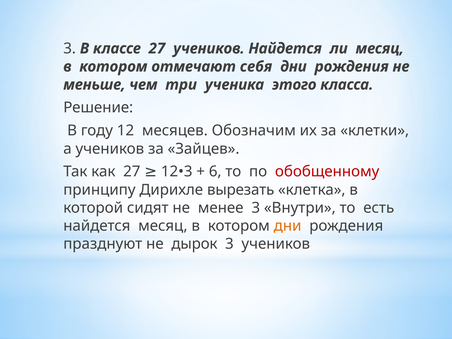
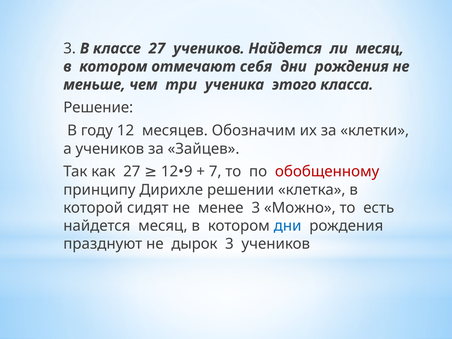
12•3: 12•3 -> 12•9
6: 6 -> 7
вырезать: вырезать -> решении
Внутри: Внутри -> Можно
дни at (288, 226) colour: orange -> blue
